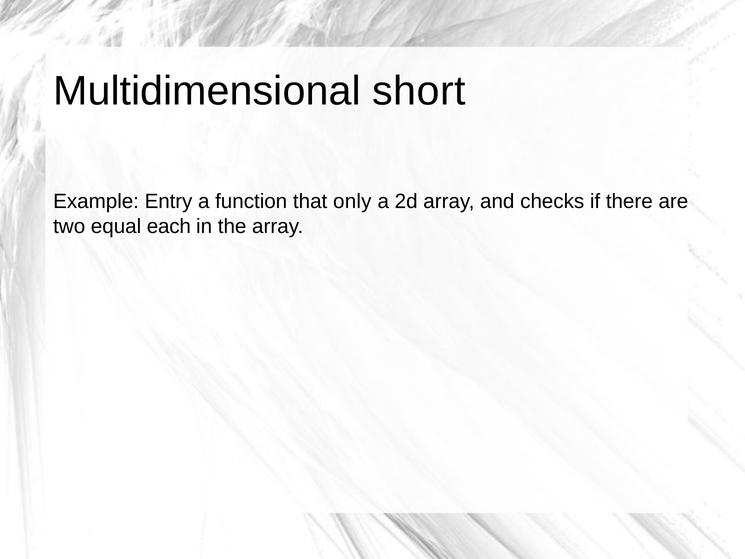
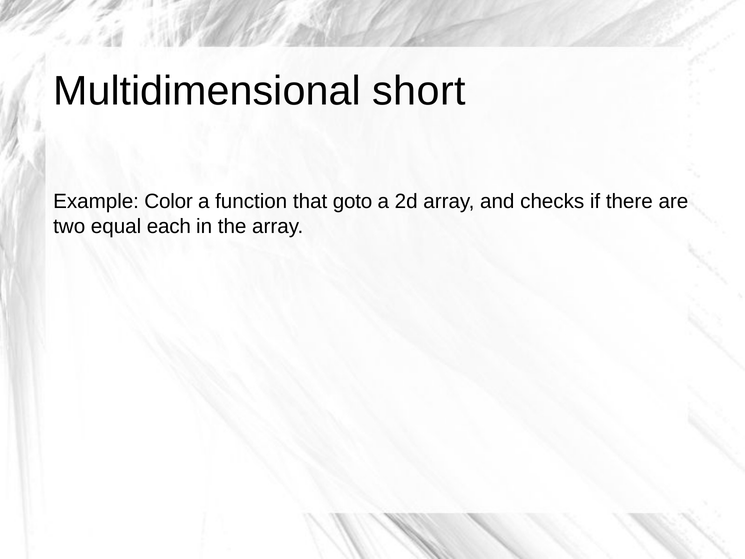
Entry: Entry -> Color
only: only -> goto
